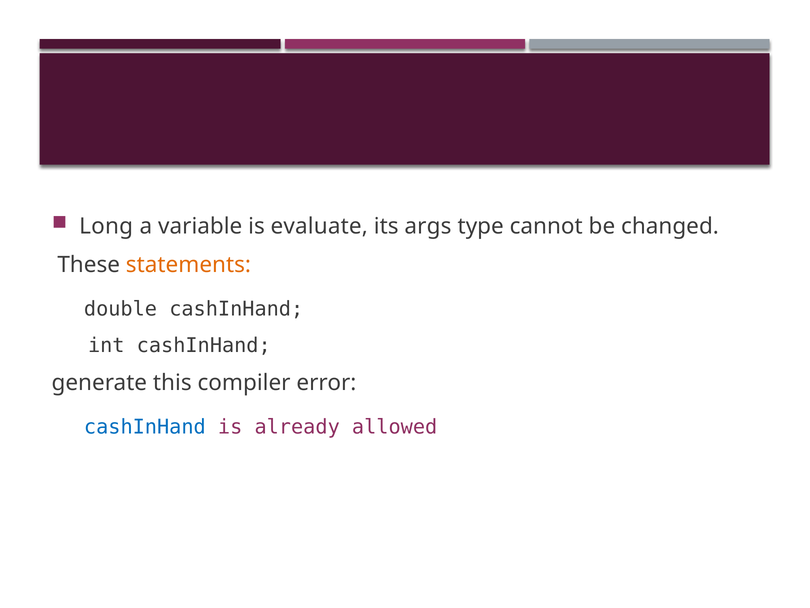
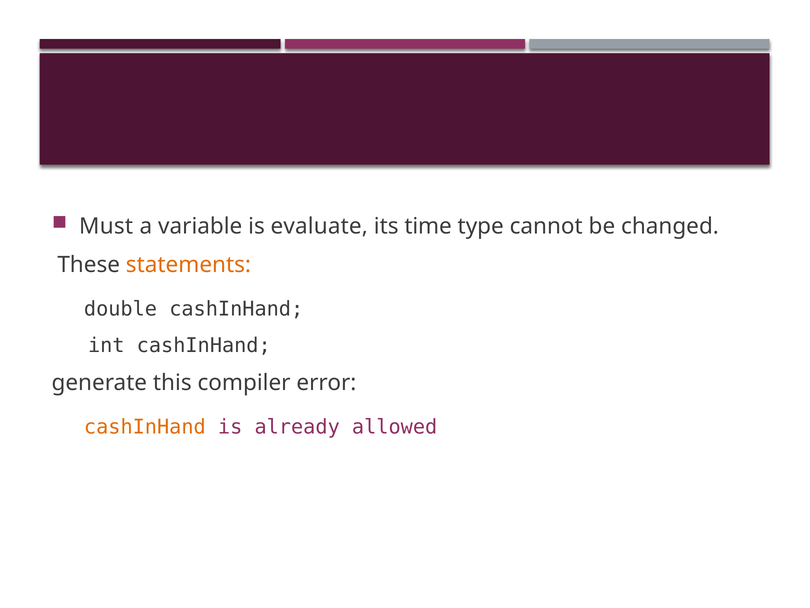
Long: Long -> Must
args: args -> time
cashInHand at (145, 427) colour: blue -> orange
